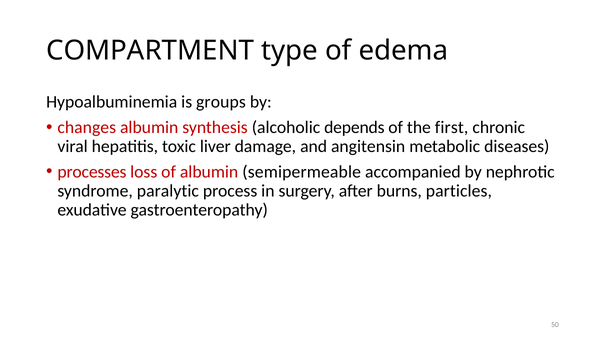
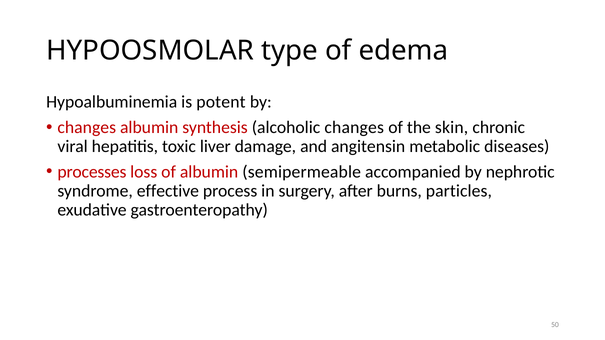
COMPARTMENT: COMPARTMENT -> HYPOOSMOLAR
groups: groups -> potent
alcoholic depends: depends -> changes
first: first -> skin
paralytic: paralytic -> effective
